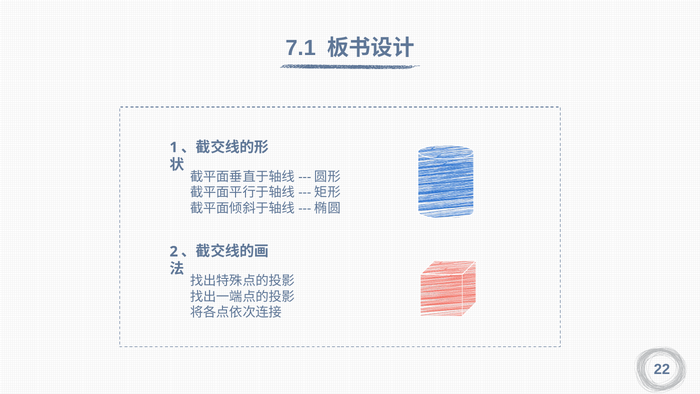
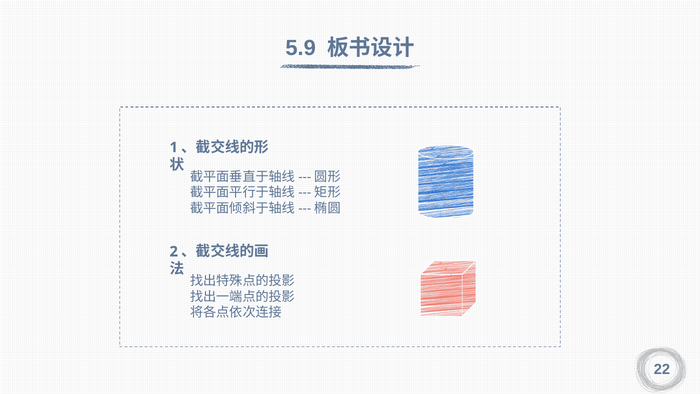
7.1: 7.1 -> 5.9
